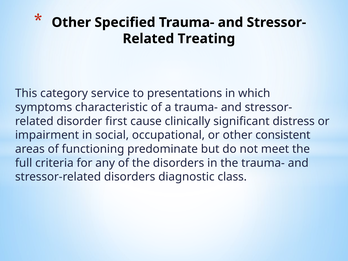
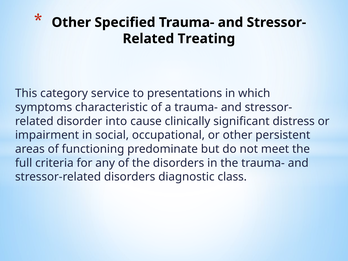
first: first -> into
consistent: consistent -> persistent
